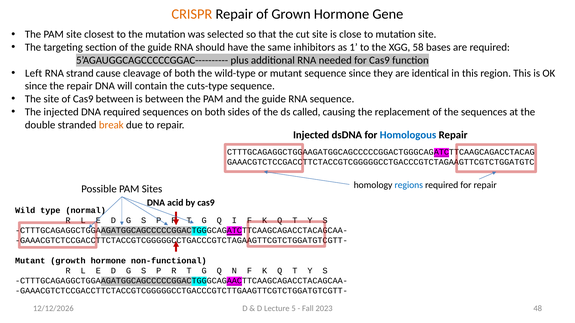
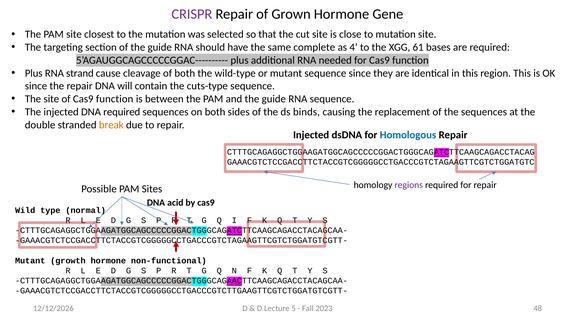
CRISPR colour: orange -> purple
inhibitors: inhibitors -> complete
1: 1 -> 4
58: 58 -> 61
Left at (34, 73): Left -> Plus
of Cas9 between: between -> function
called: called -> binds
regions colour: blue -> purple
